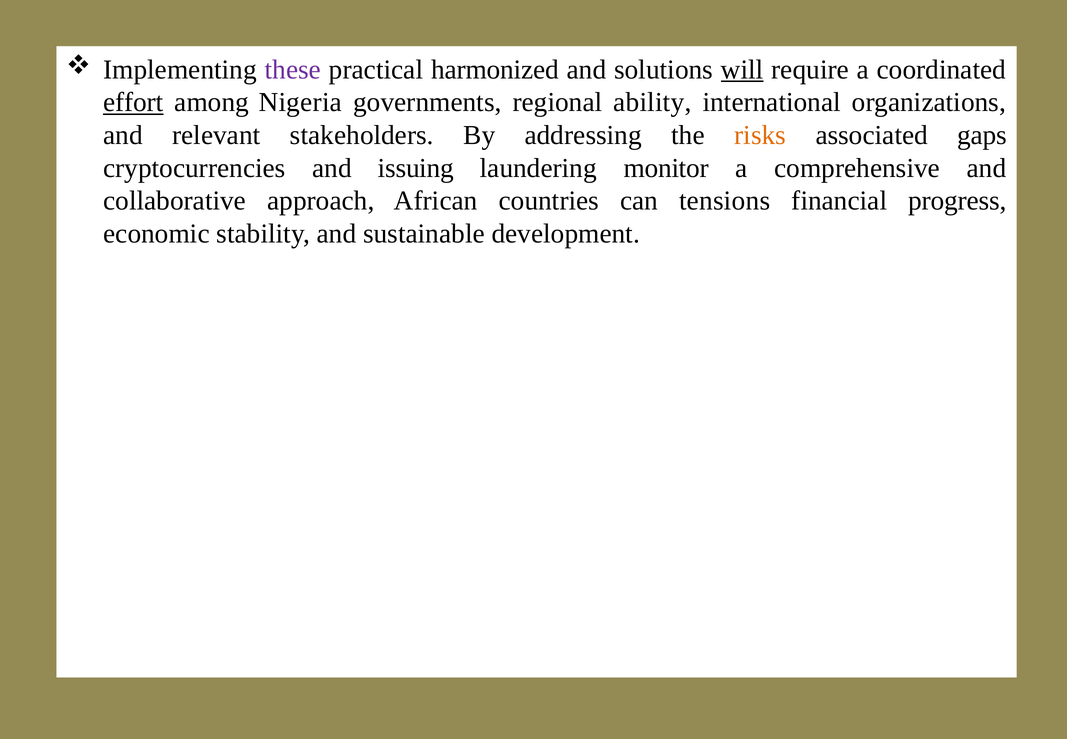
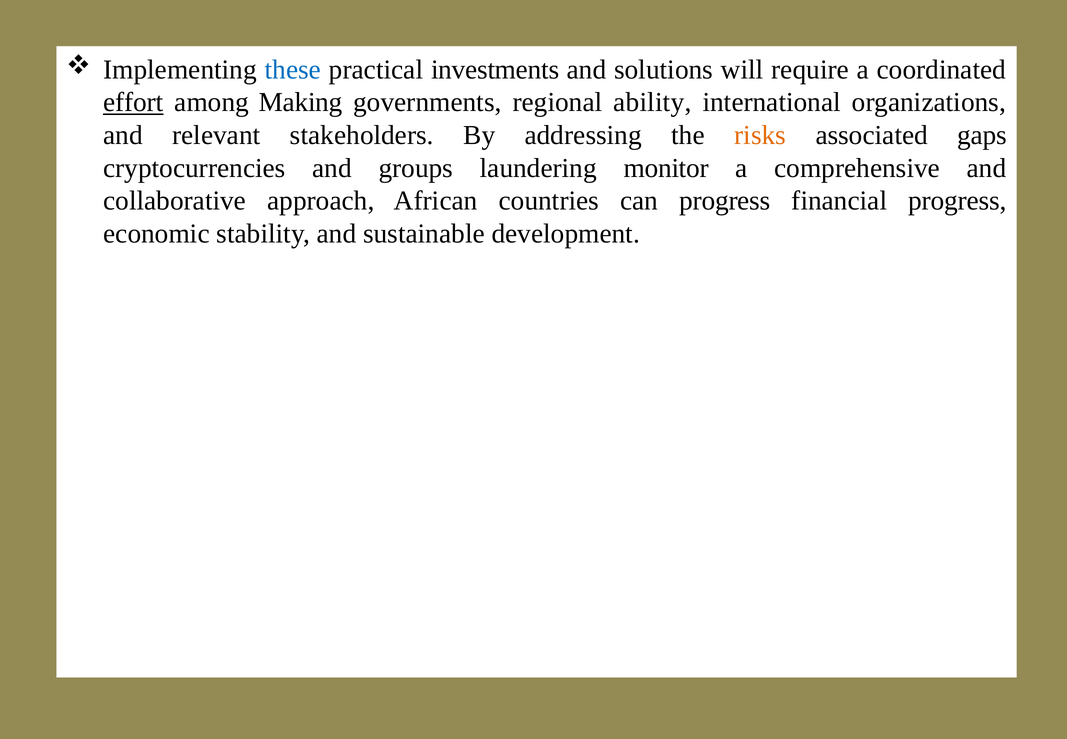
these colour: purple -> blue
harmonized: harmonized -> investments
will underline: present -> none
Nigeria: Nigeria -> Making
issuing: issuing -> groups
can tensions: tensions -> progress
